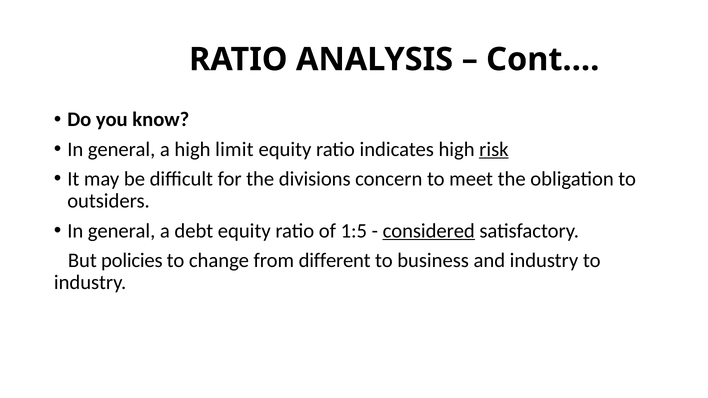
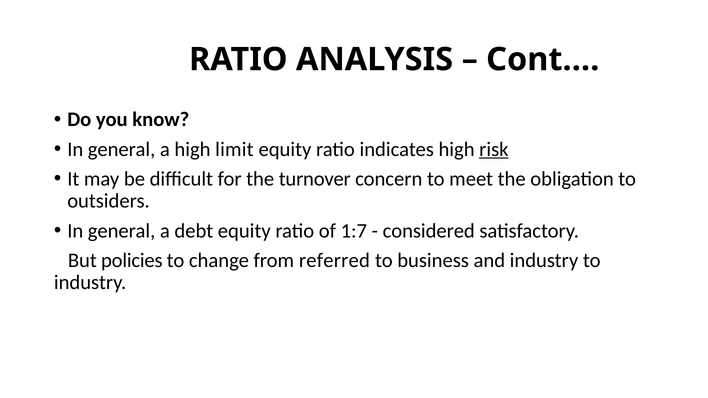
divisions: divisions -> turnover
1:5: 1:5 -> 1:7
considered underline: present -> none
different: different -> referred
